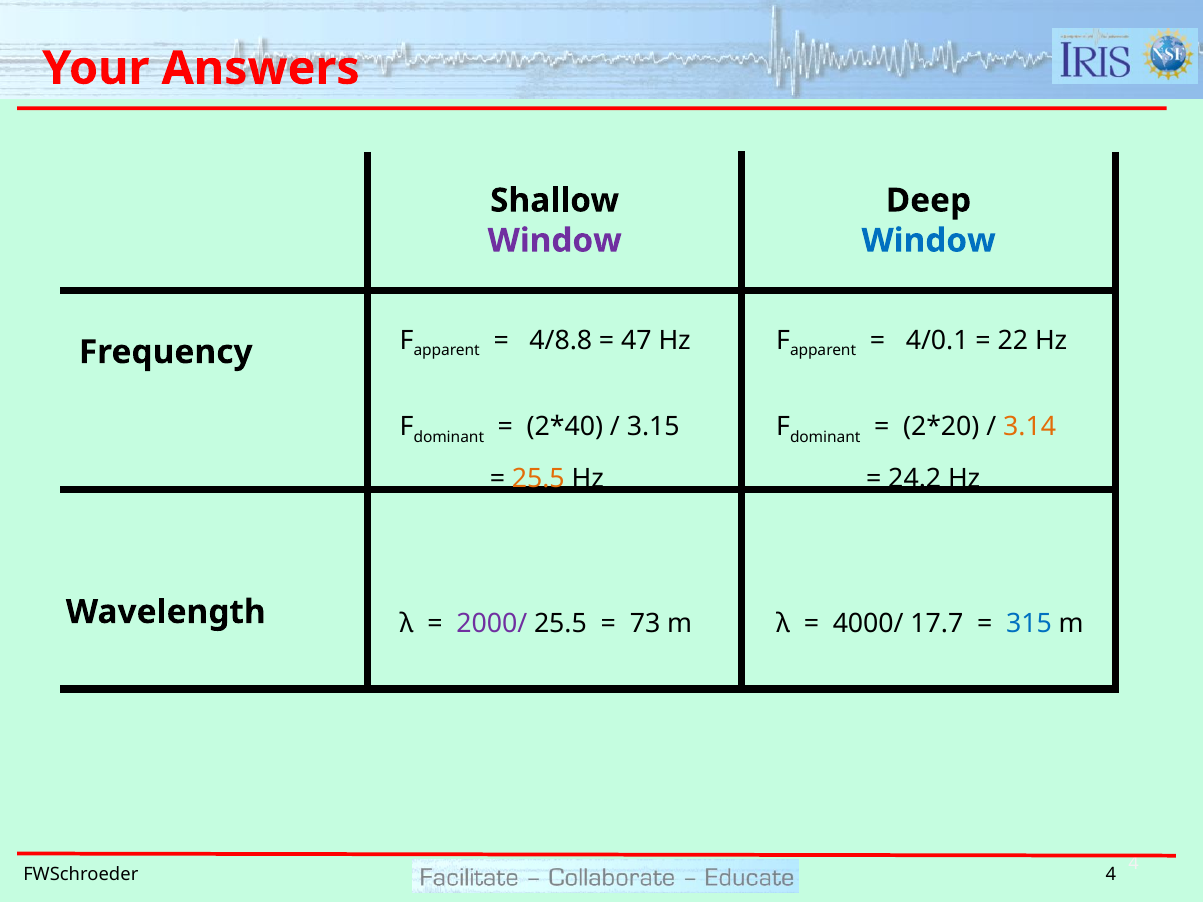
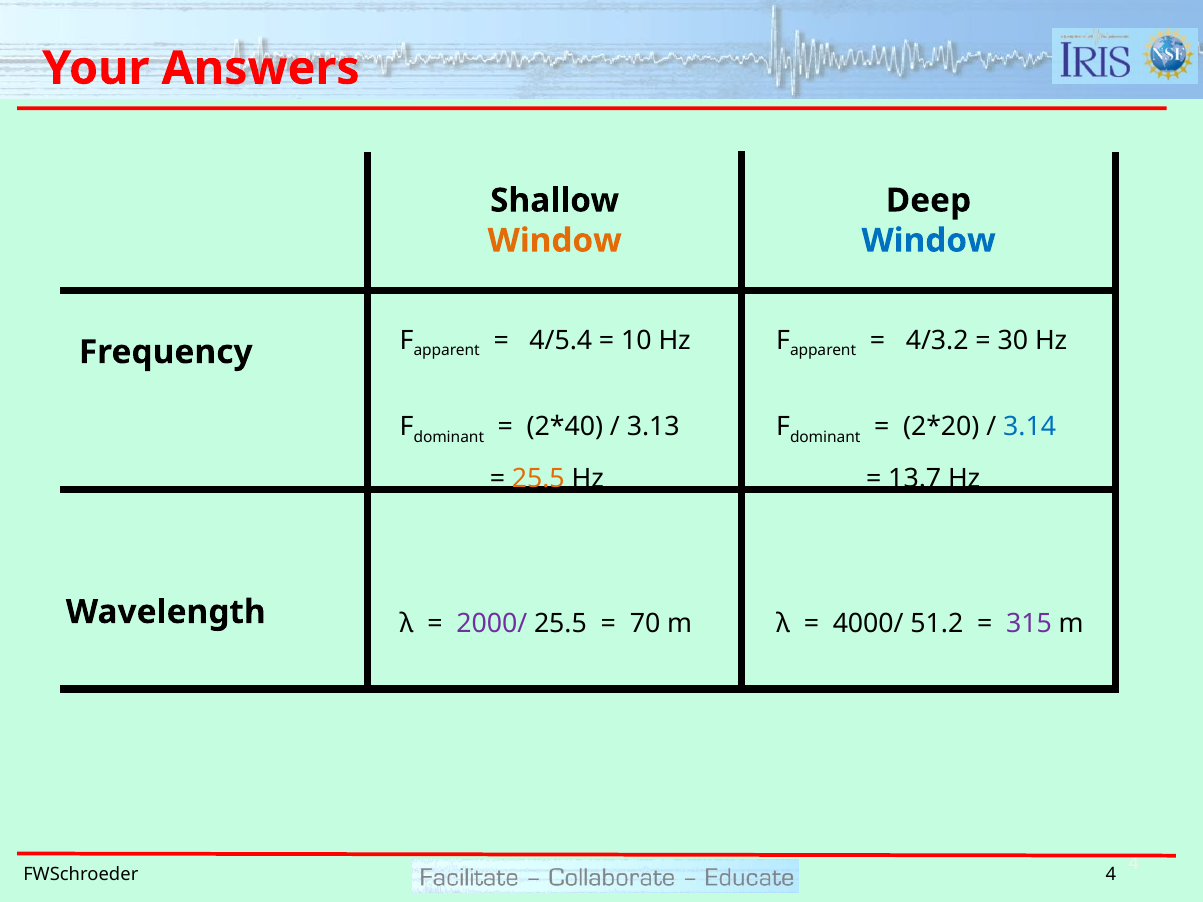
Window at (555, 241) colour: purple -> orange
4/8.8: 4/8.8 -> 4/5.4
47: 47 -> 10
4/0.1: 4/0.1 -> 4/3.2
22: 22 -> 30
3.15: 3.15 -> 3.13
3.14 colour: orange -> blue
24.2: 24.2 -> 13.7
73: 73 -> 70
17.7: 17.7 -> 51.2
315 colour: blue -> purple
